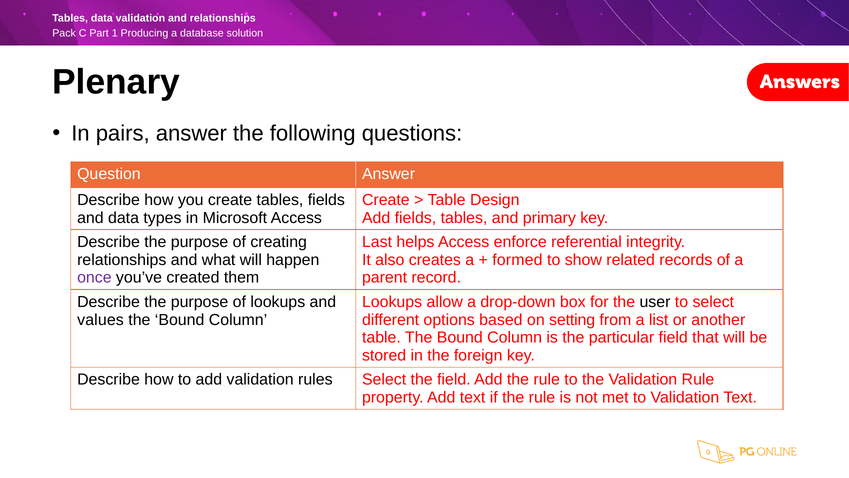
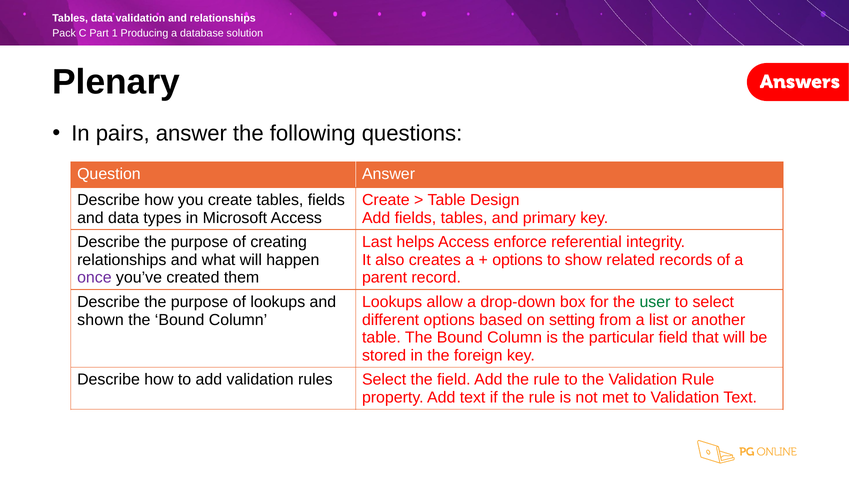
formed at (517, 260): formed -> options
user colour: black -> green
values: values -> shown
